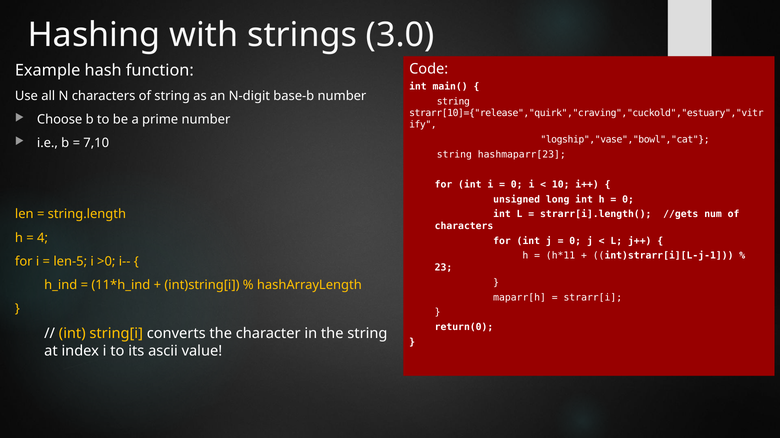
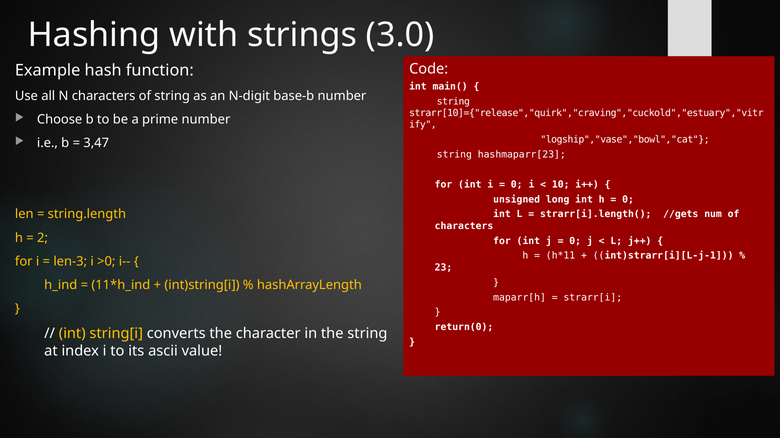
7,10: 7,10 -> 3,47
4: 4 -> 2
len-5: len-5 -> len-3
